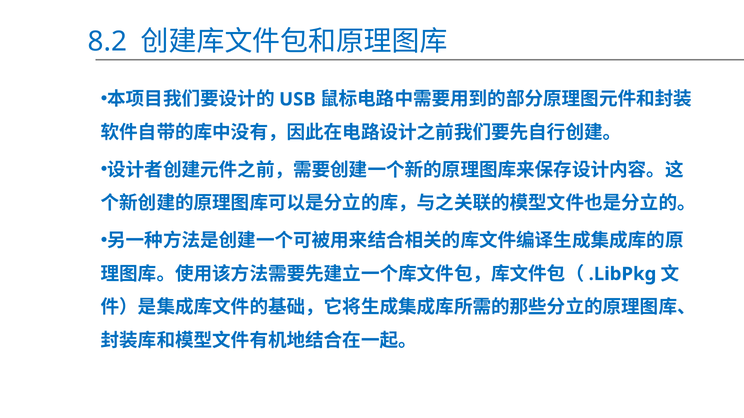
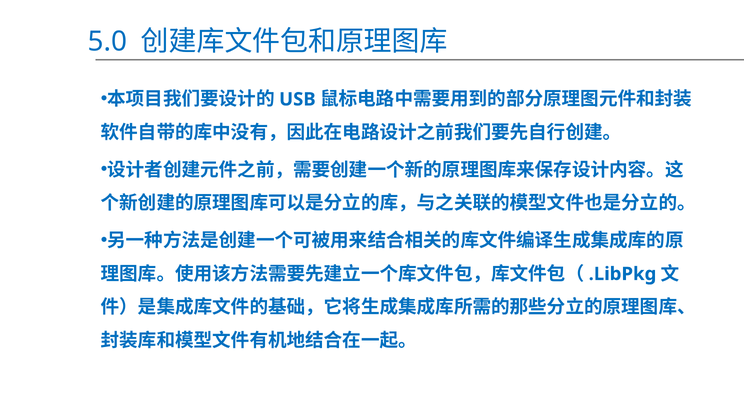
8.2: 8.2 -> 5.0
